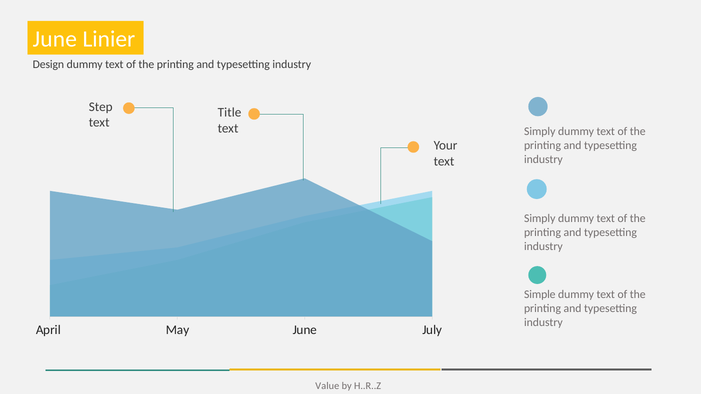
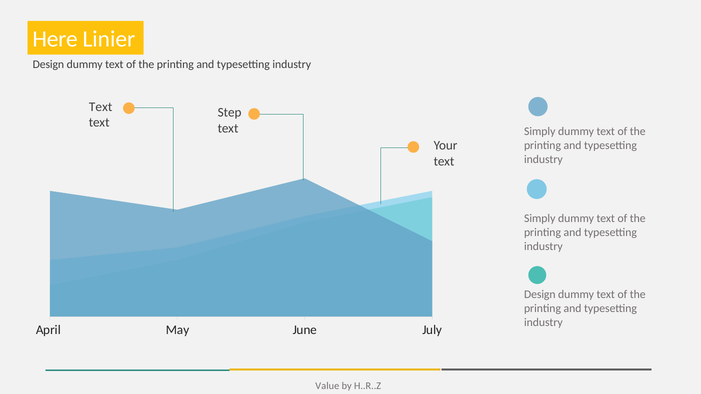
June at (55, 39): June -> Here
Step at (101, 107): Step -> Text
Title: Title -> Step
Simple at (540, 295): Simple -> Design
